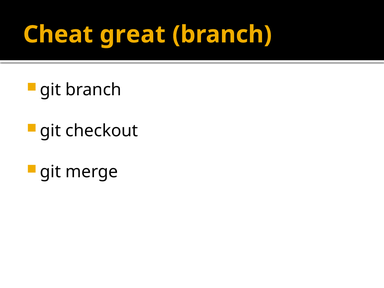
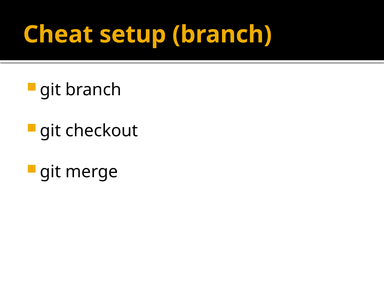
great: great -> setup
